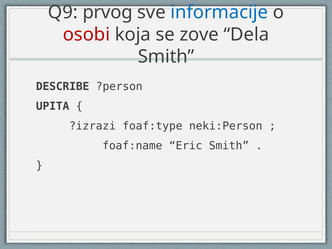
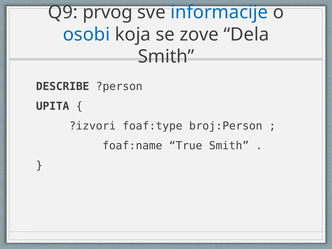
osobi colour: red -> blue
?izrazi: ?izrazi -> ?izvori
neki:Person: neki:Person -> broj:Person
Eric: Eric -> True
